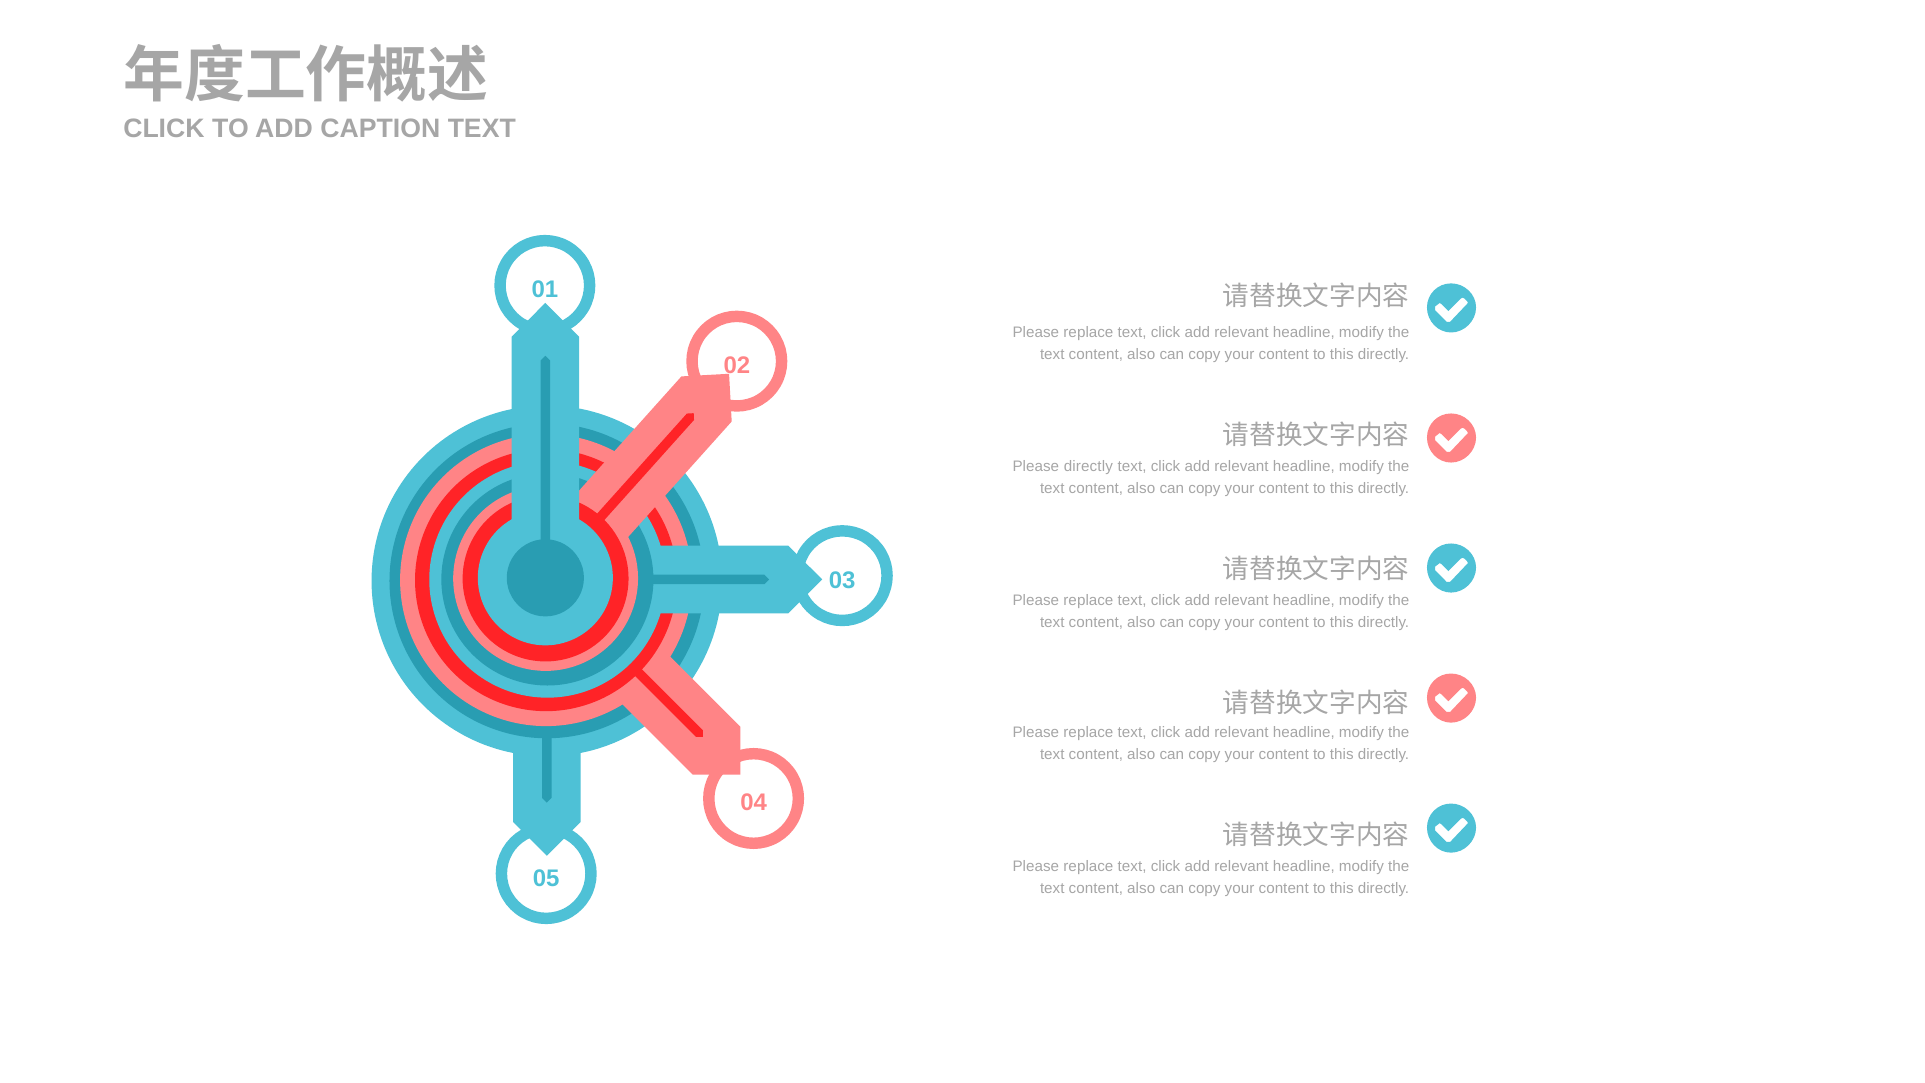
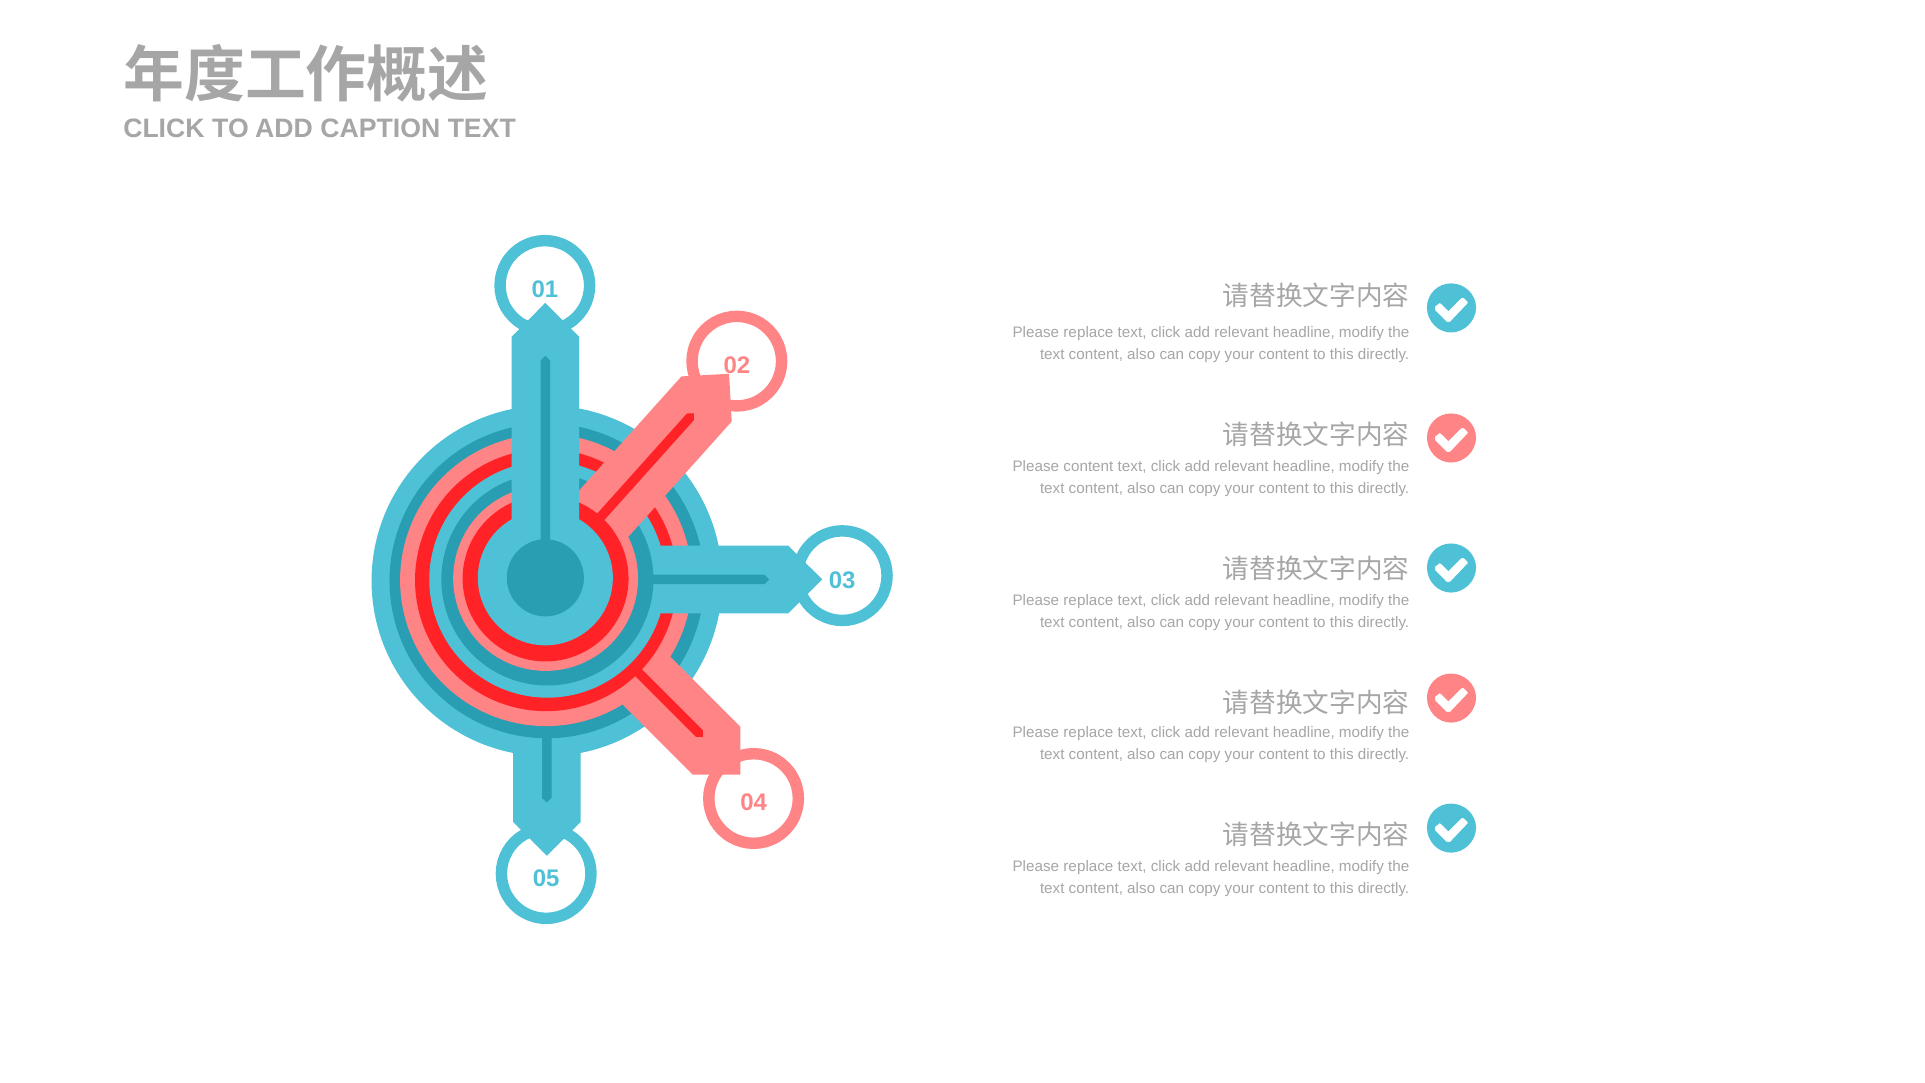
Please directly: directly -> content
